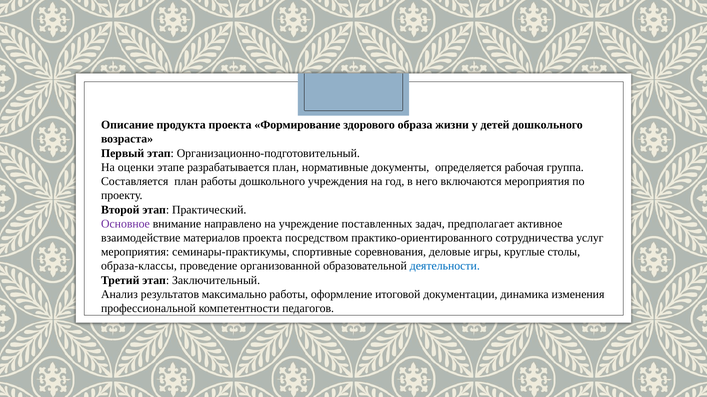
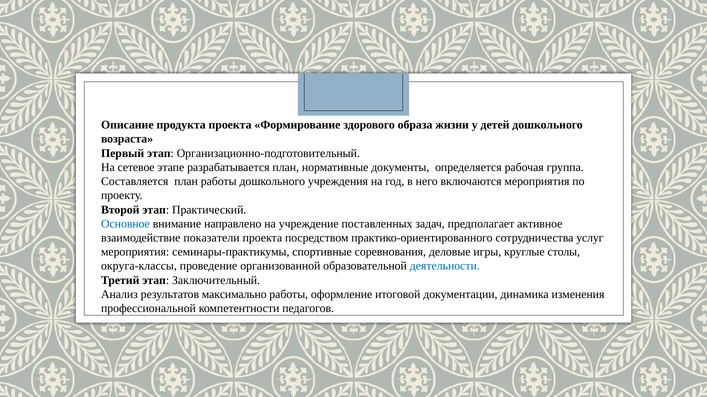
оценки: оценки -> сетевое
Основное colour: purple -> blue
материалов: материалов -> показатели
образа-классы: образа-классы -> округа-классы
